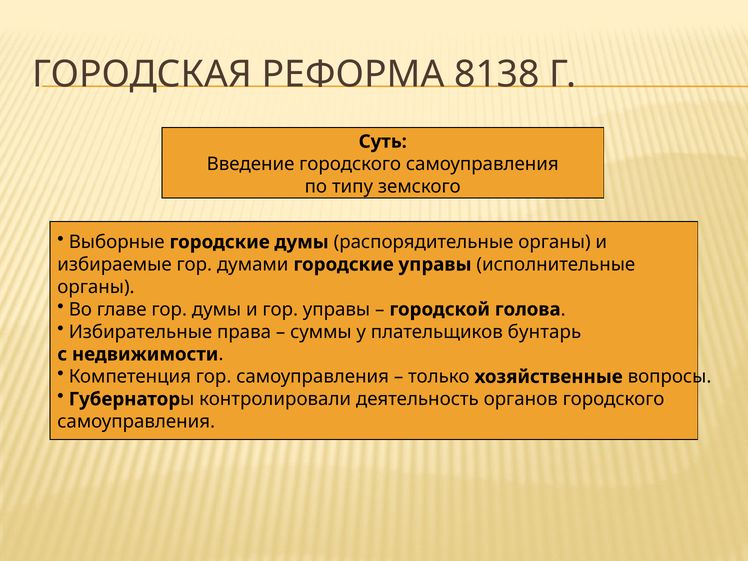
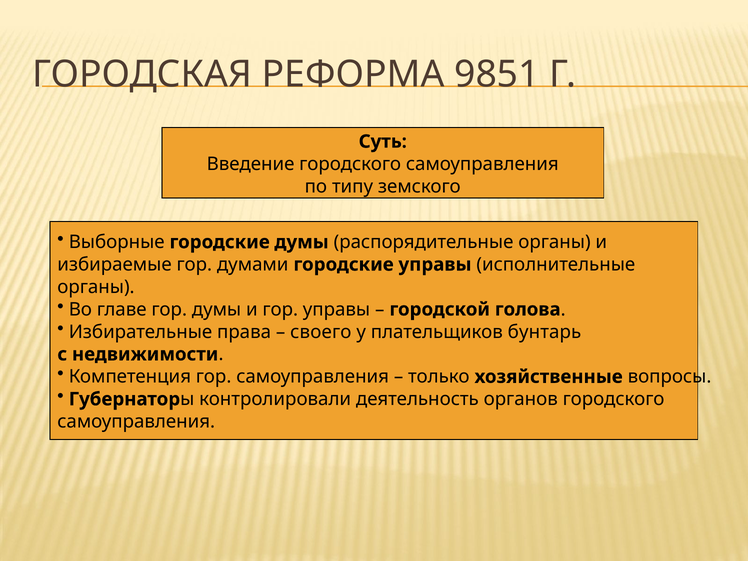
8138: 8138 -> 9851
суммы: суммы -> своего
